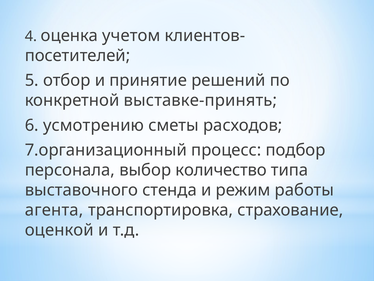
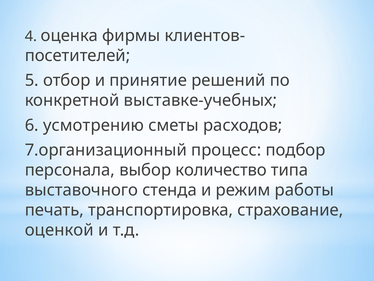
учетом: учетом -> фирмы
выставке-принять: выставке-принять -> выставке-учебных
агента: агента -> печать
